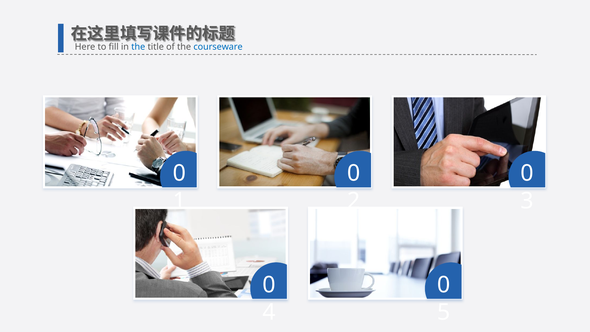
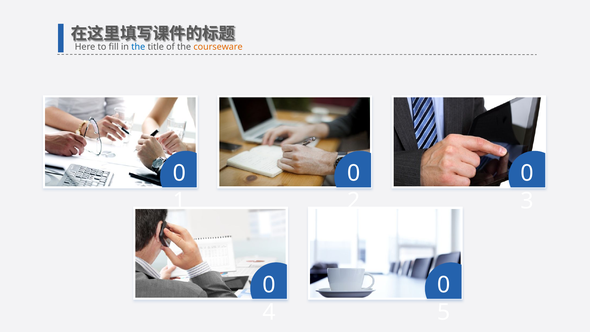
courseware colour: blue -> orange
